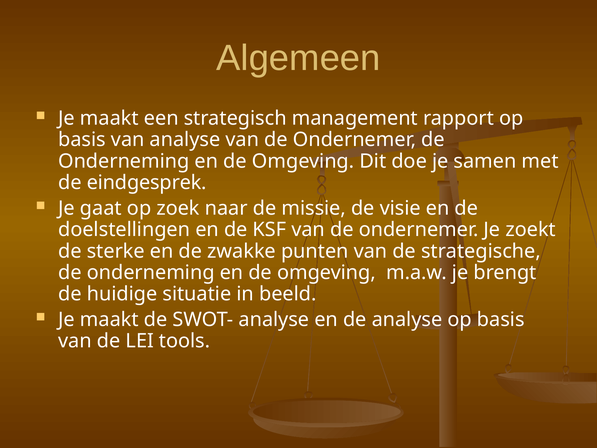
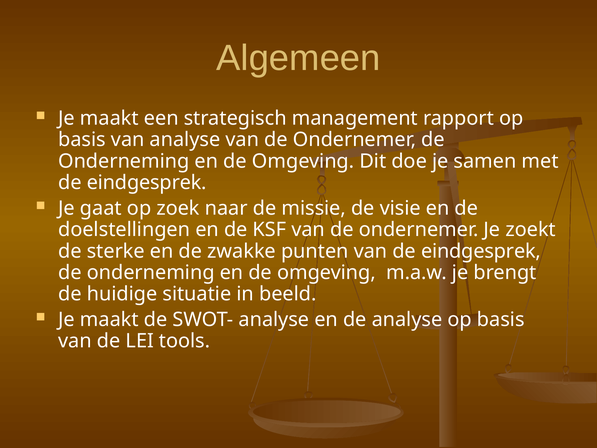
van de strategische: strategische -> eindgesprek
